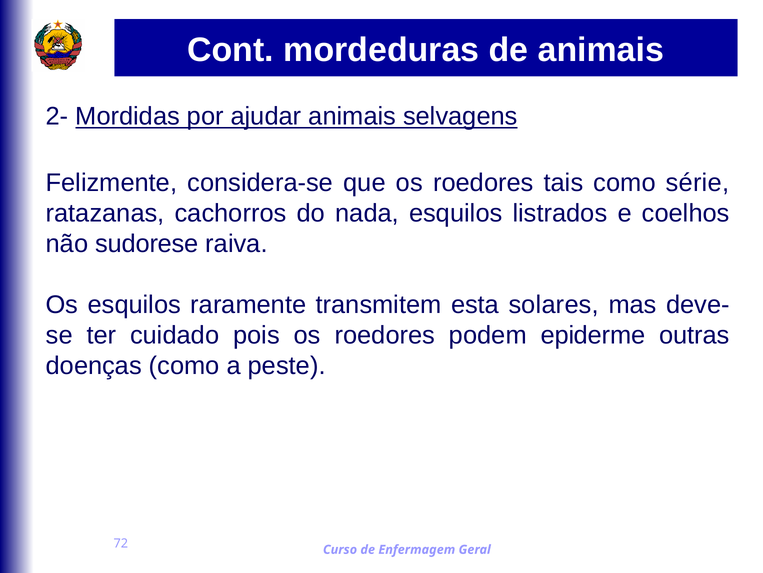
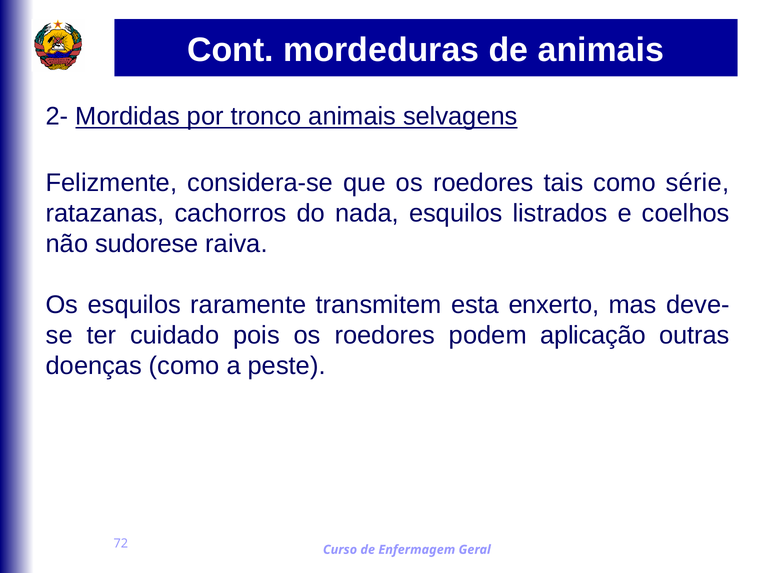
ajudar: ajudar -> tronco
solares: solares -> enxerto
epiderme: epiderme -> aplicação
